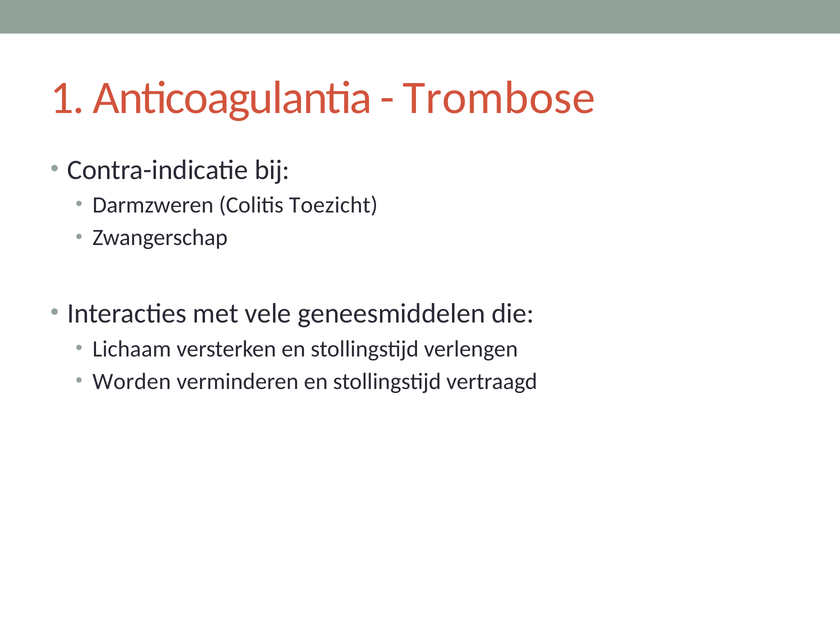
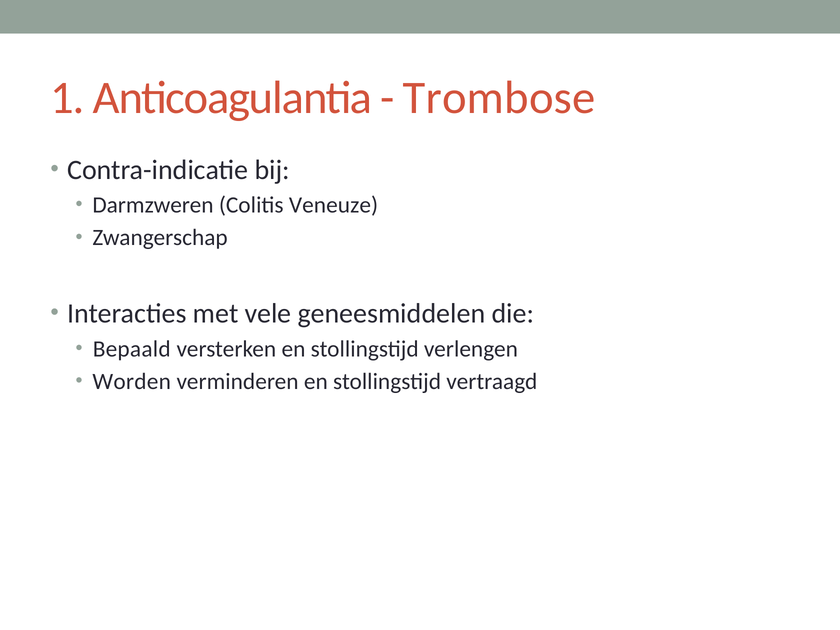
Toezicht: Toezicht -> Veneuze
Lichaam: Lichaam -> Bepaald
